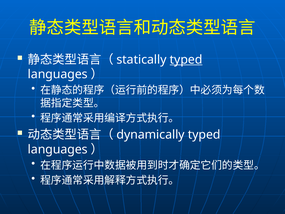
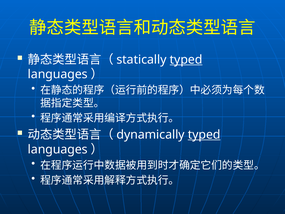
typed at (204, 134) underline: none -> present
